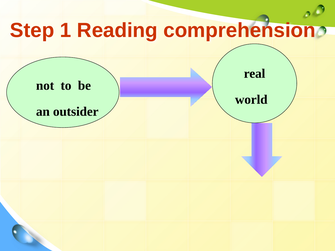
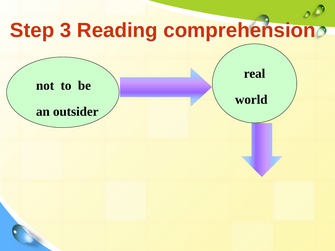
1: 1 -> 3
